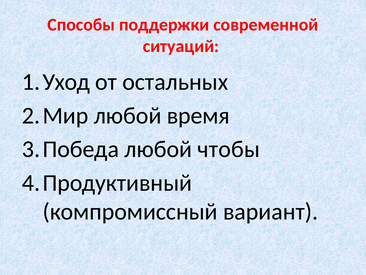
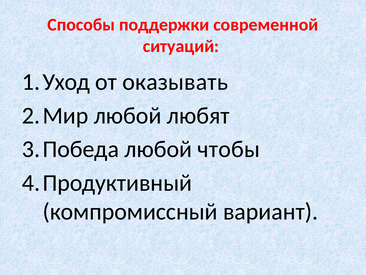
остальных: остальных -> оказывать
время: время -> любят
